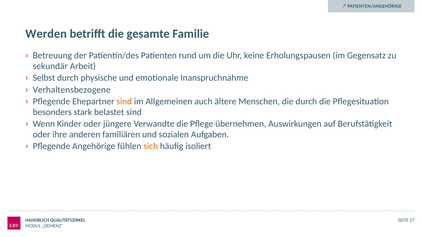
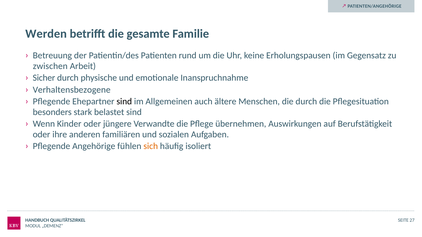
sekundär: sekundär -> zwischen
Selbst: Selbst -> Sicher
sind at (124, 102) colour: orange -> black
